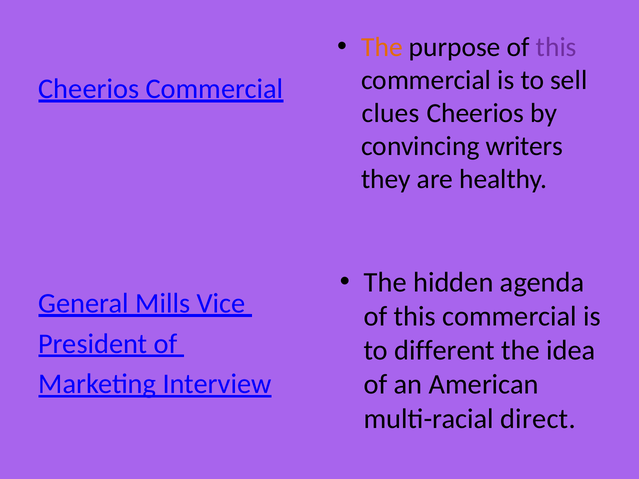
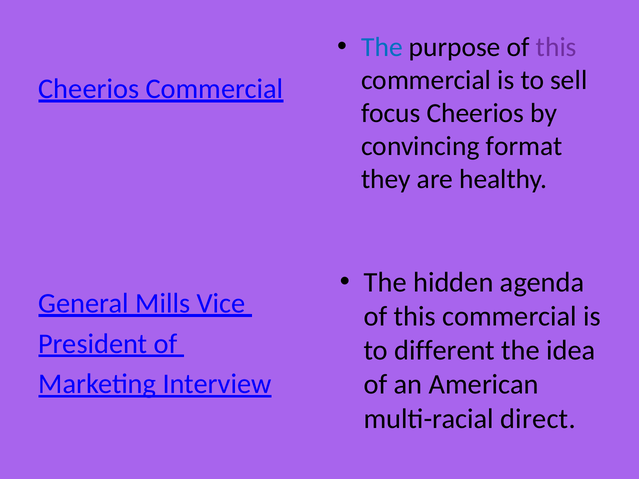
The at (382, 47) colour: orange -> blue
clues: clues -> focus
writers: writers -> format
